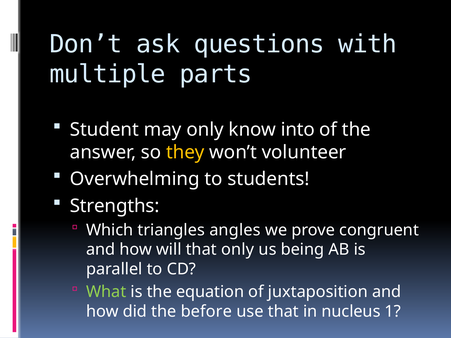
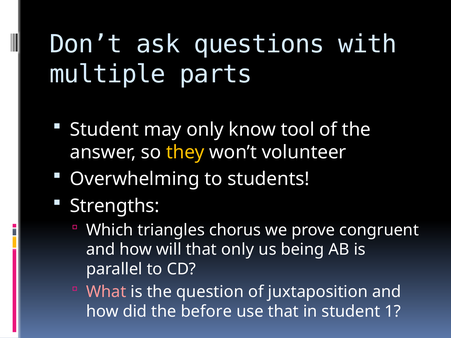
into: into -> tool
angles: angles -> chorus
What colour: light green -> pink
equation: equation -> question
in nucleus: nucleus -> student
